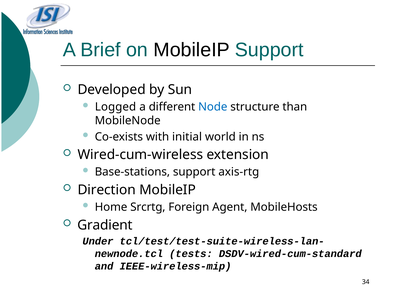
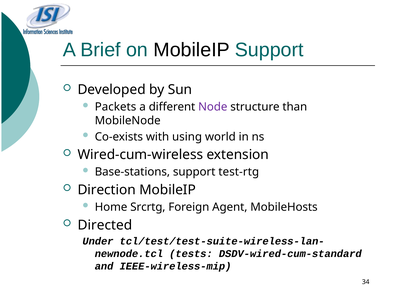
Logged: Logged -> Packets
Node colour: blue -> purple
initial: initial -> using
axis-rtg: axis-rtg -> test-rtg
Gradient: Gradient -> Directed
